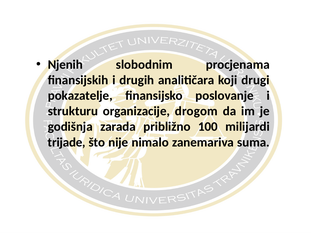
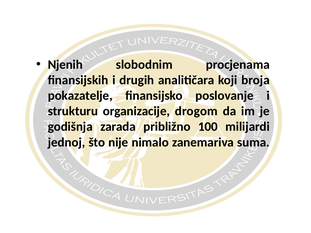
drugi: drugi -> broja
trijade: trijade -> jednoj
